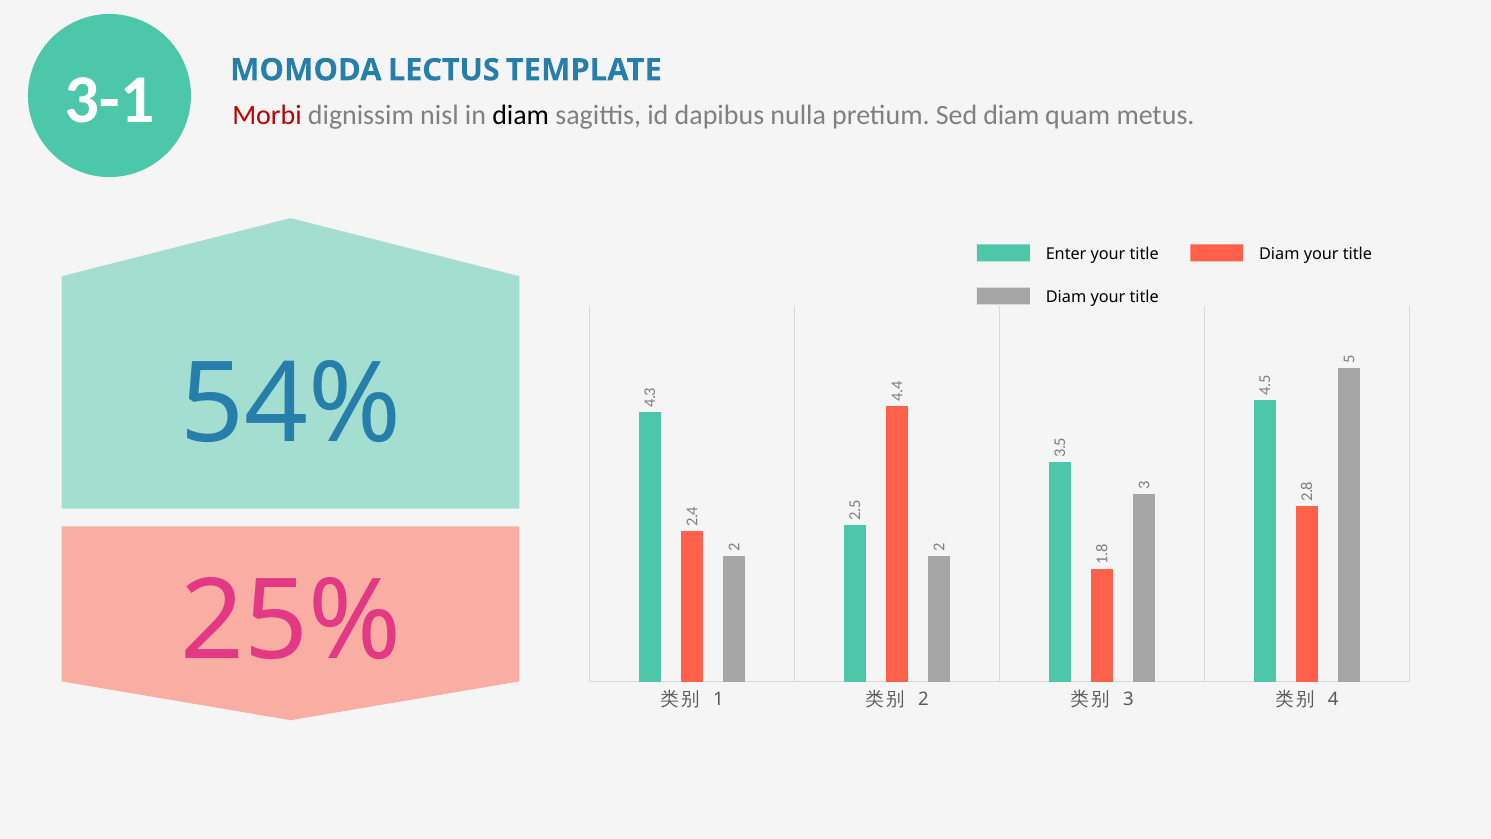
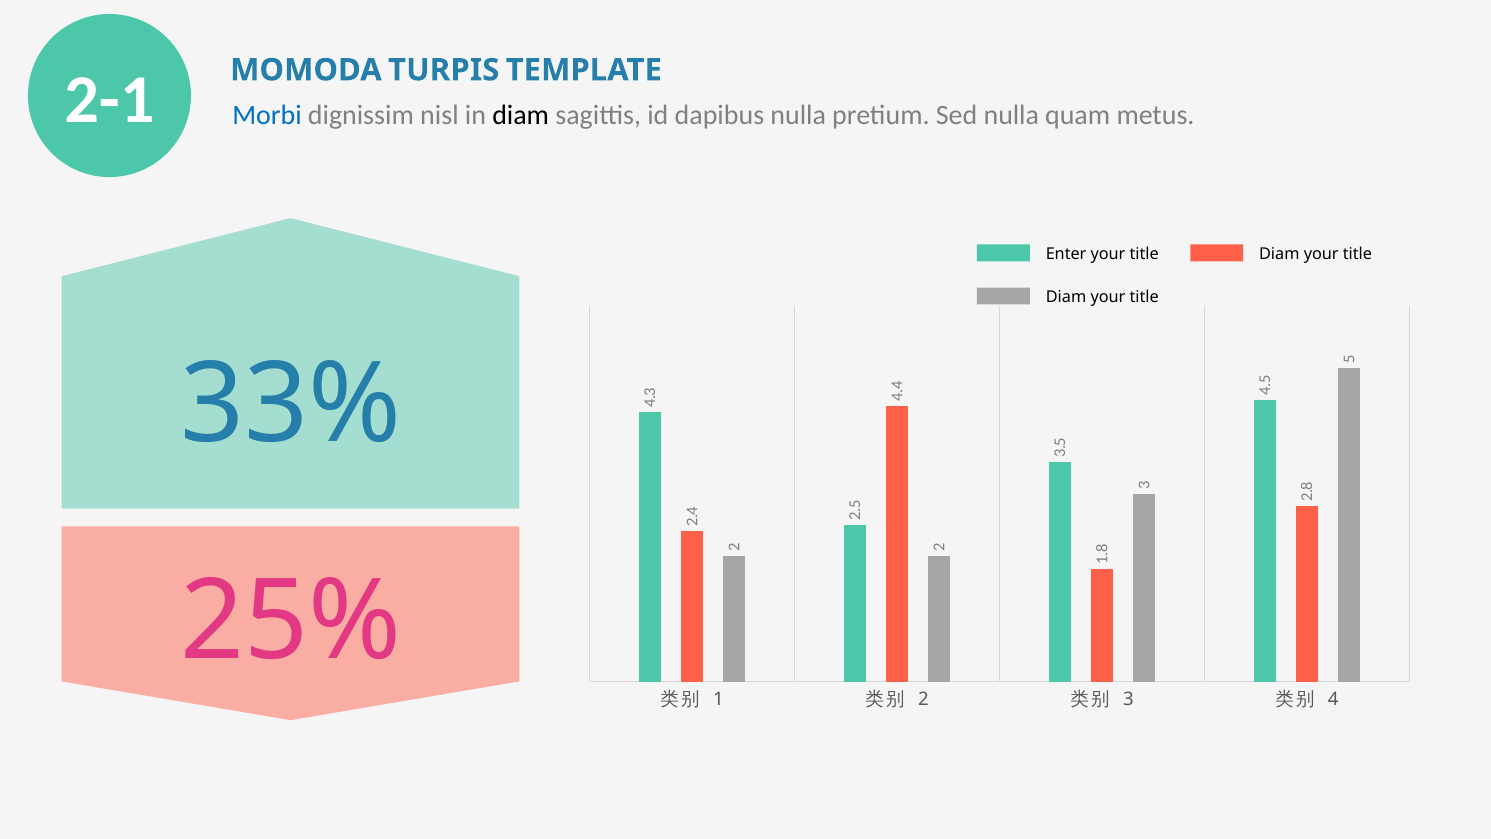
3-1: 3-1 -> 2-1
LECTUS: LECTUS -> TURPIS
Morbi colour: red -> blue
Sed diam: diam -> nulla
54%: 54% -> 33%
